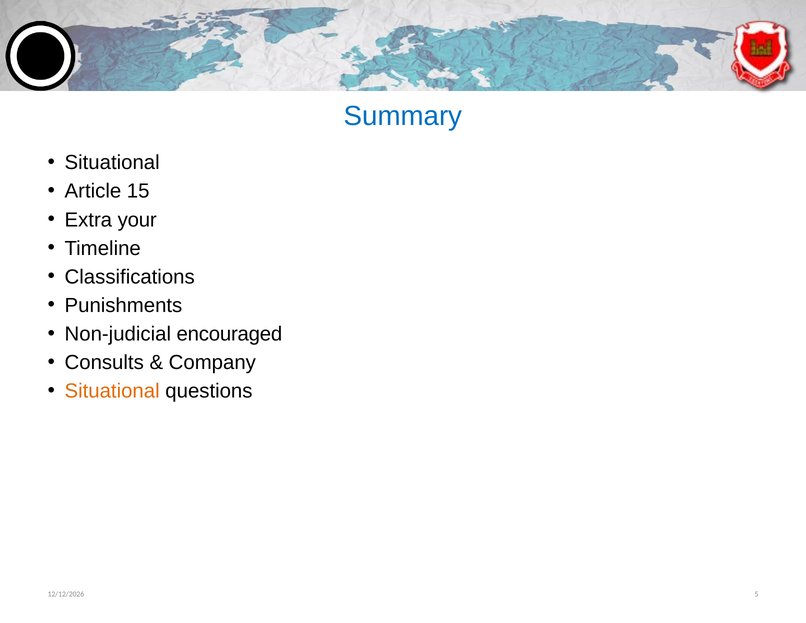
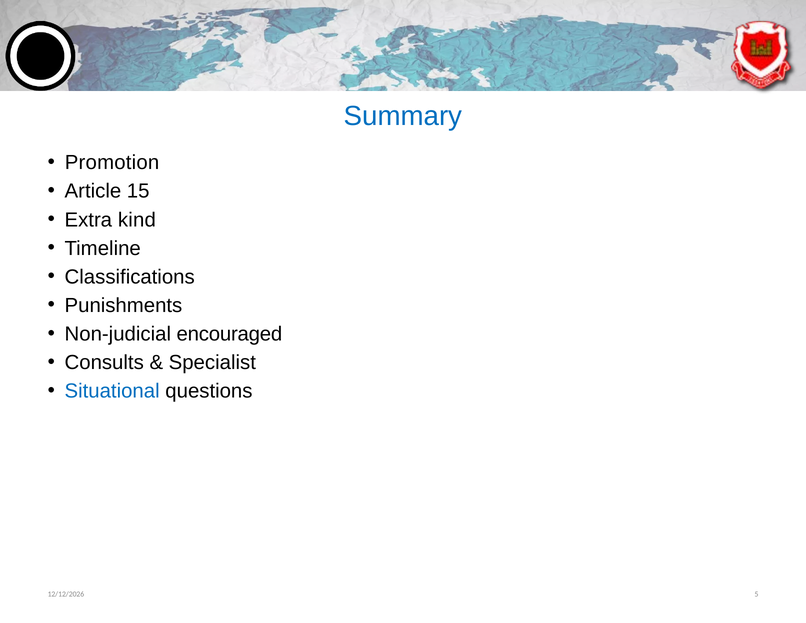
Situational at (112, 163): Situational -> Promotion
your: your -> kind
Company: Company -> Specialist
Situational at (112, 391) colour: orange -> blue
